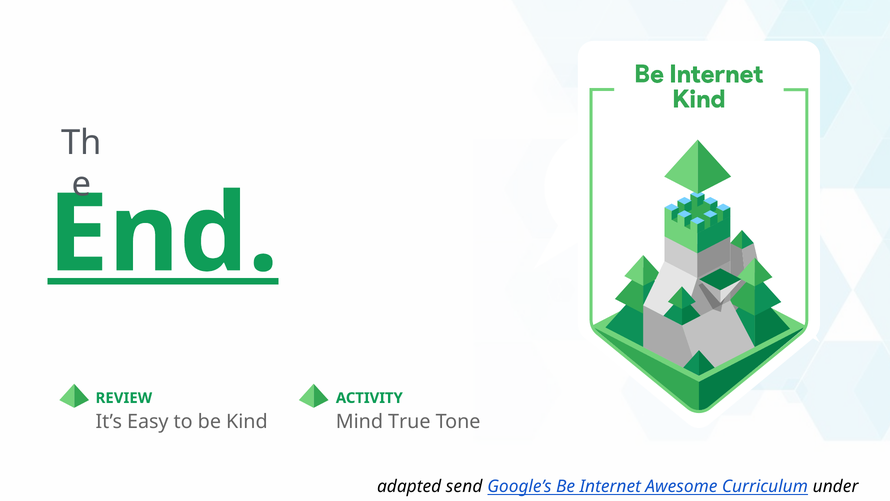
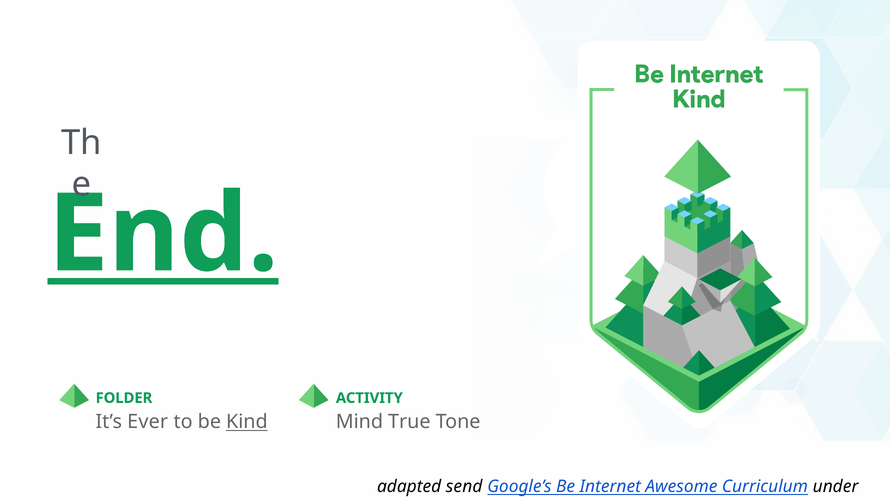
REVIEW: REVIEW -> FOLDER
Easy: Easy -> Ever
Kind underline: none -> present
